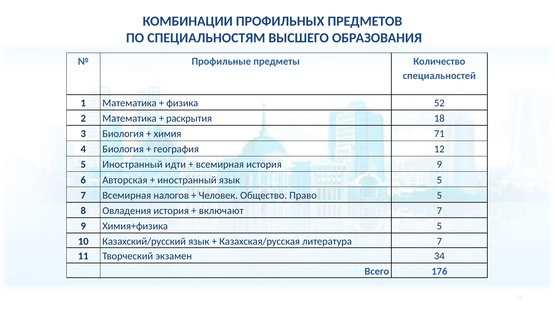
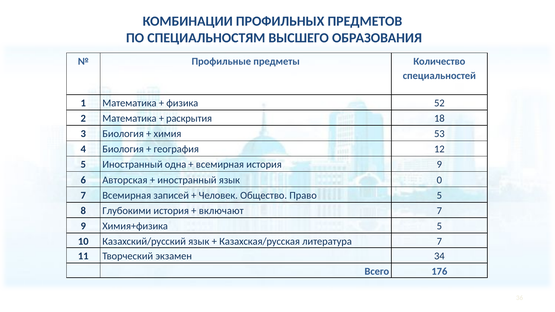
71: 71 -> 53
идти: идти -> одна
язык 5: 5 -> 0
налогов: налогов -> записей
Овладения: Овладения -> Глубокими
